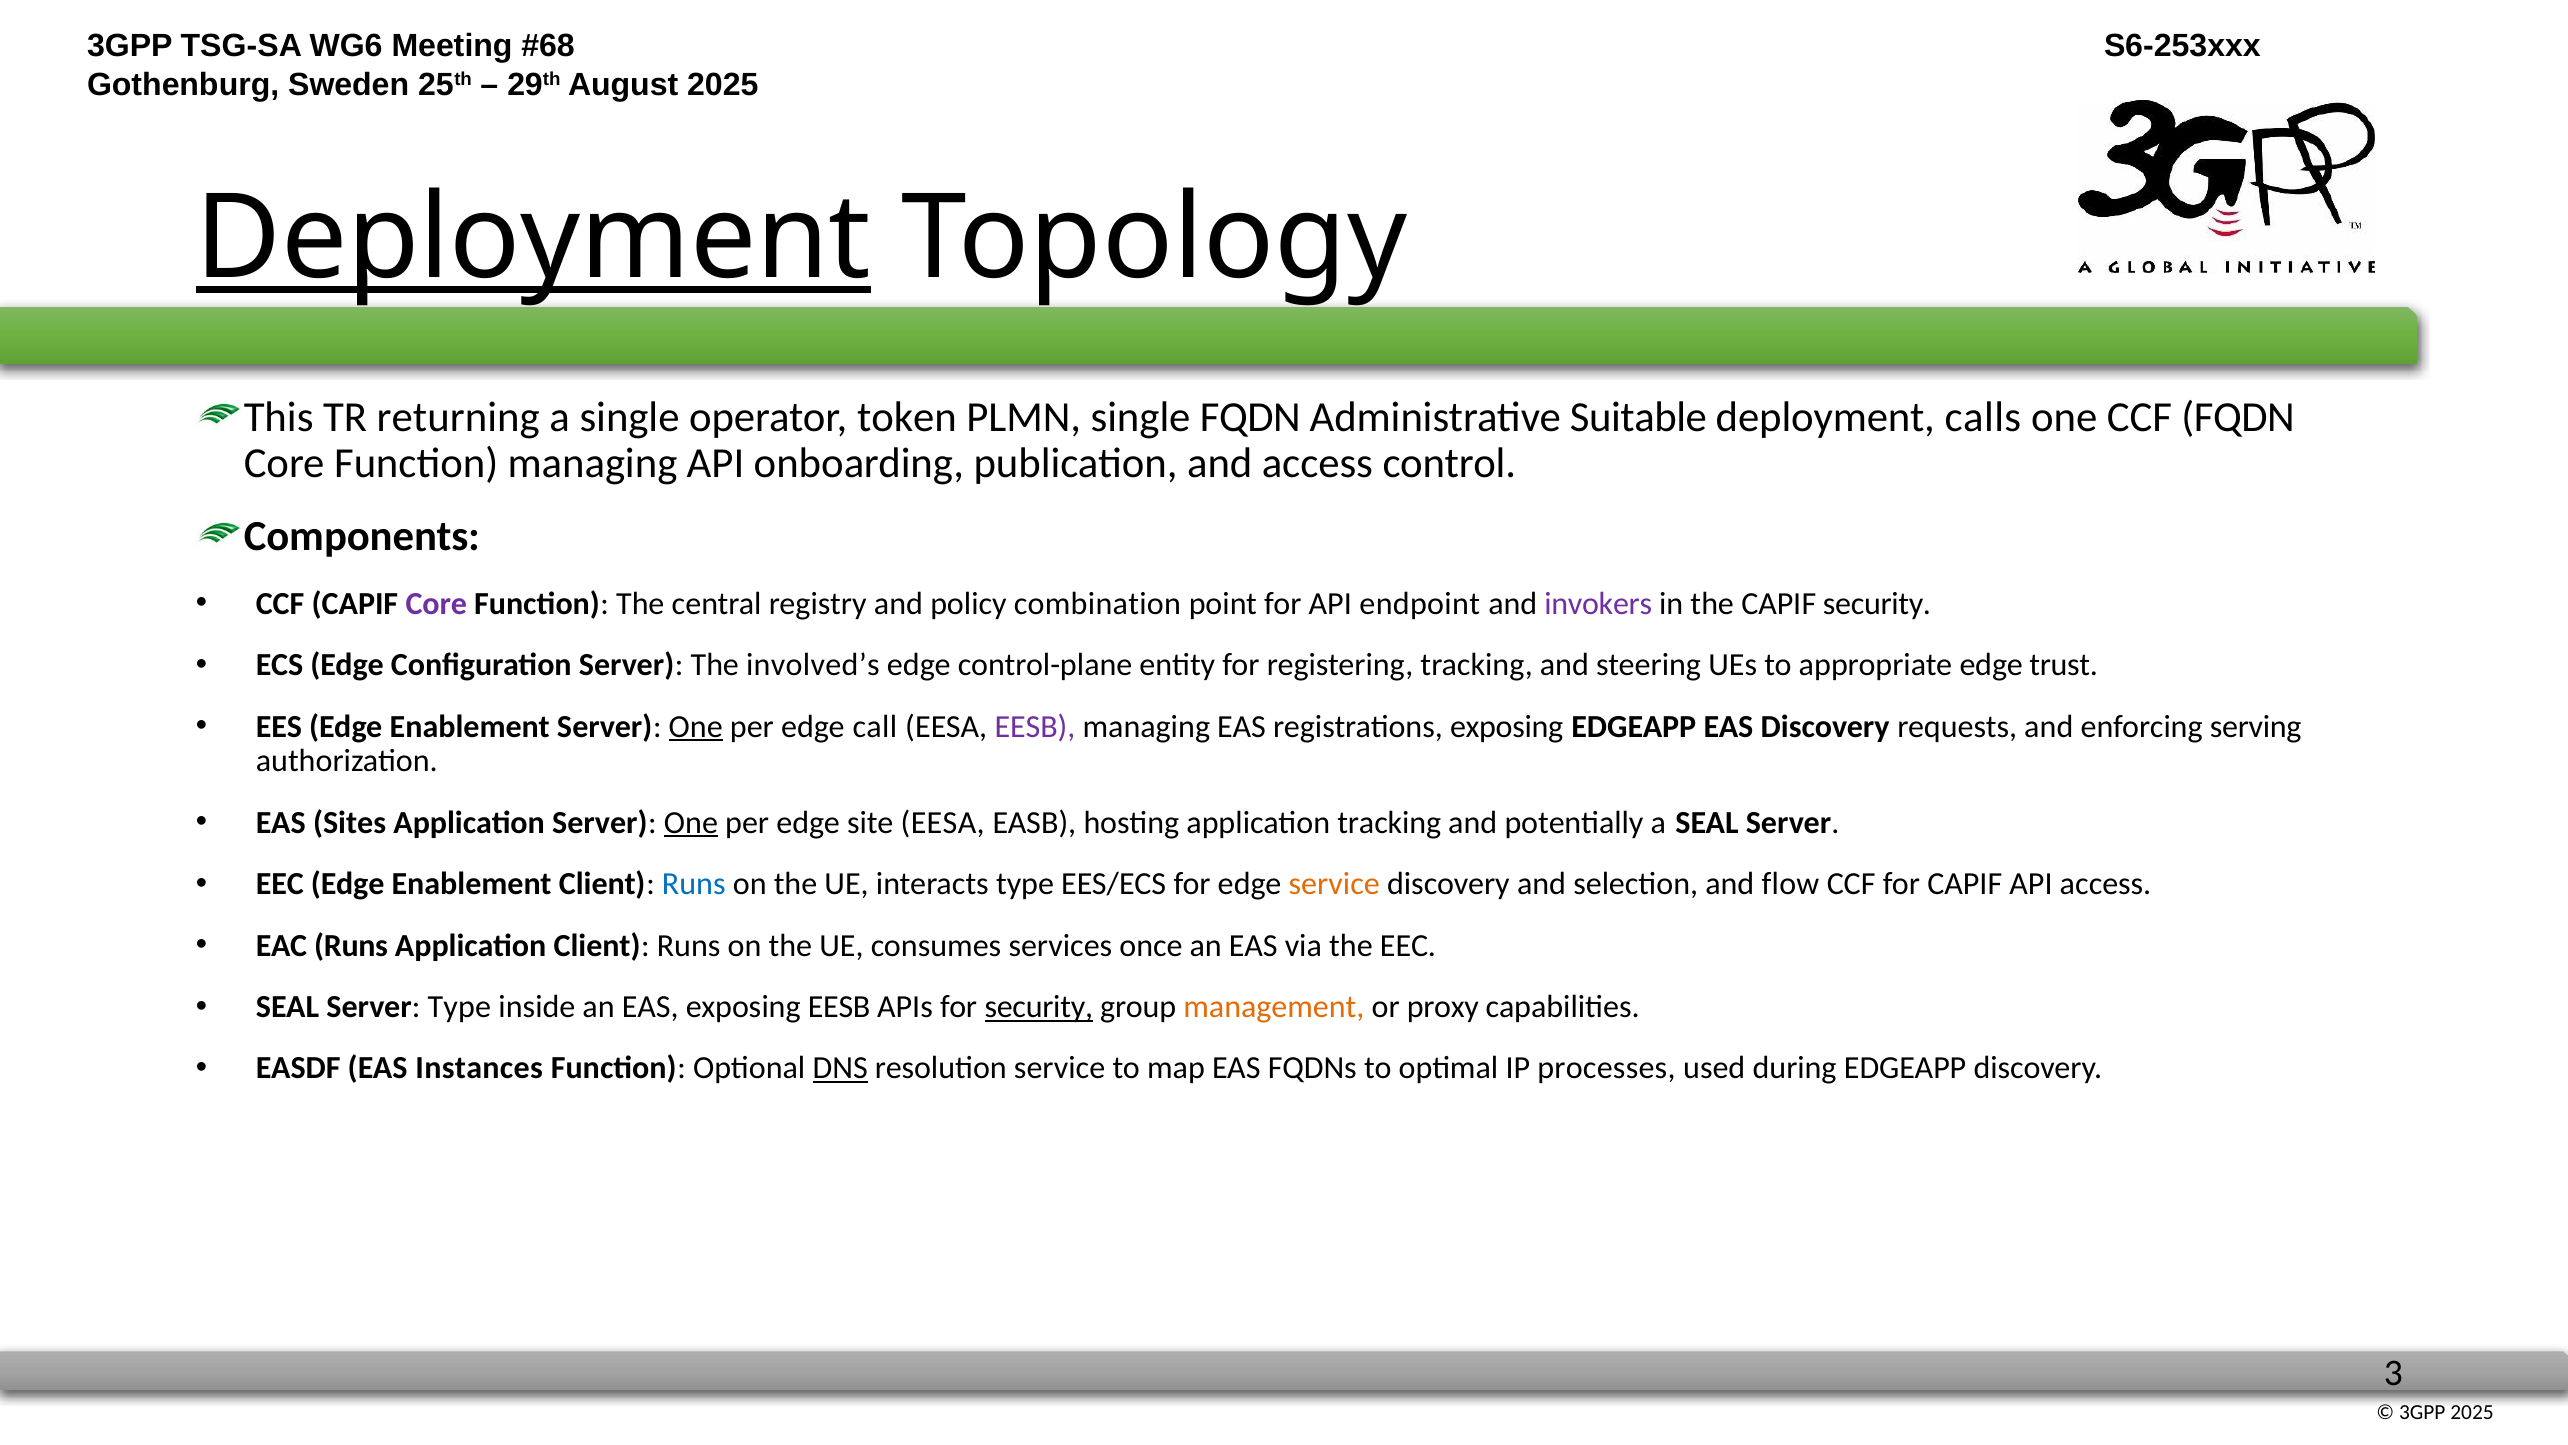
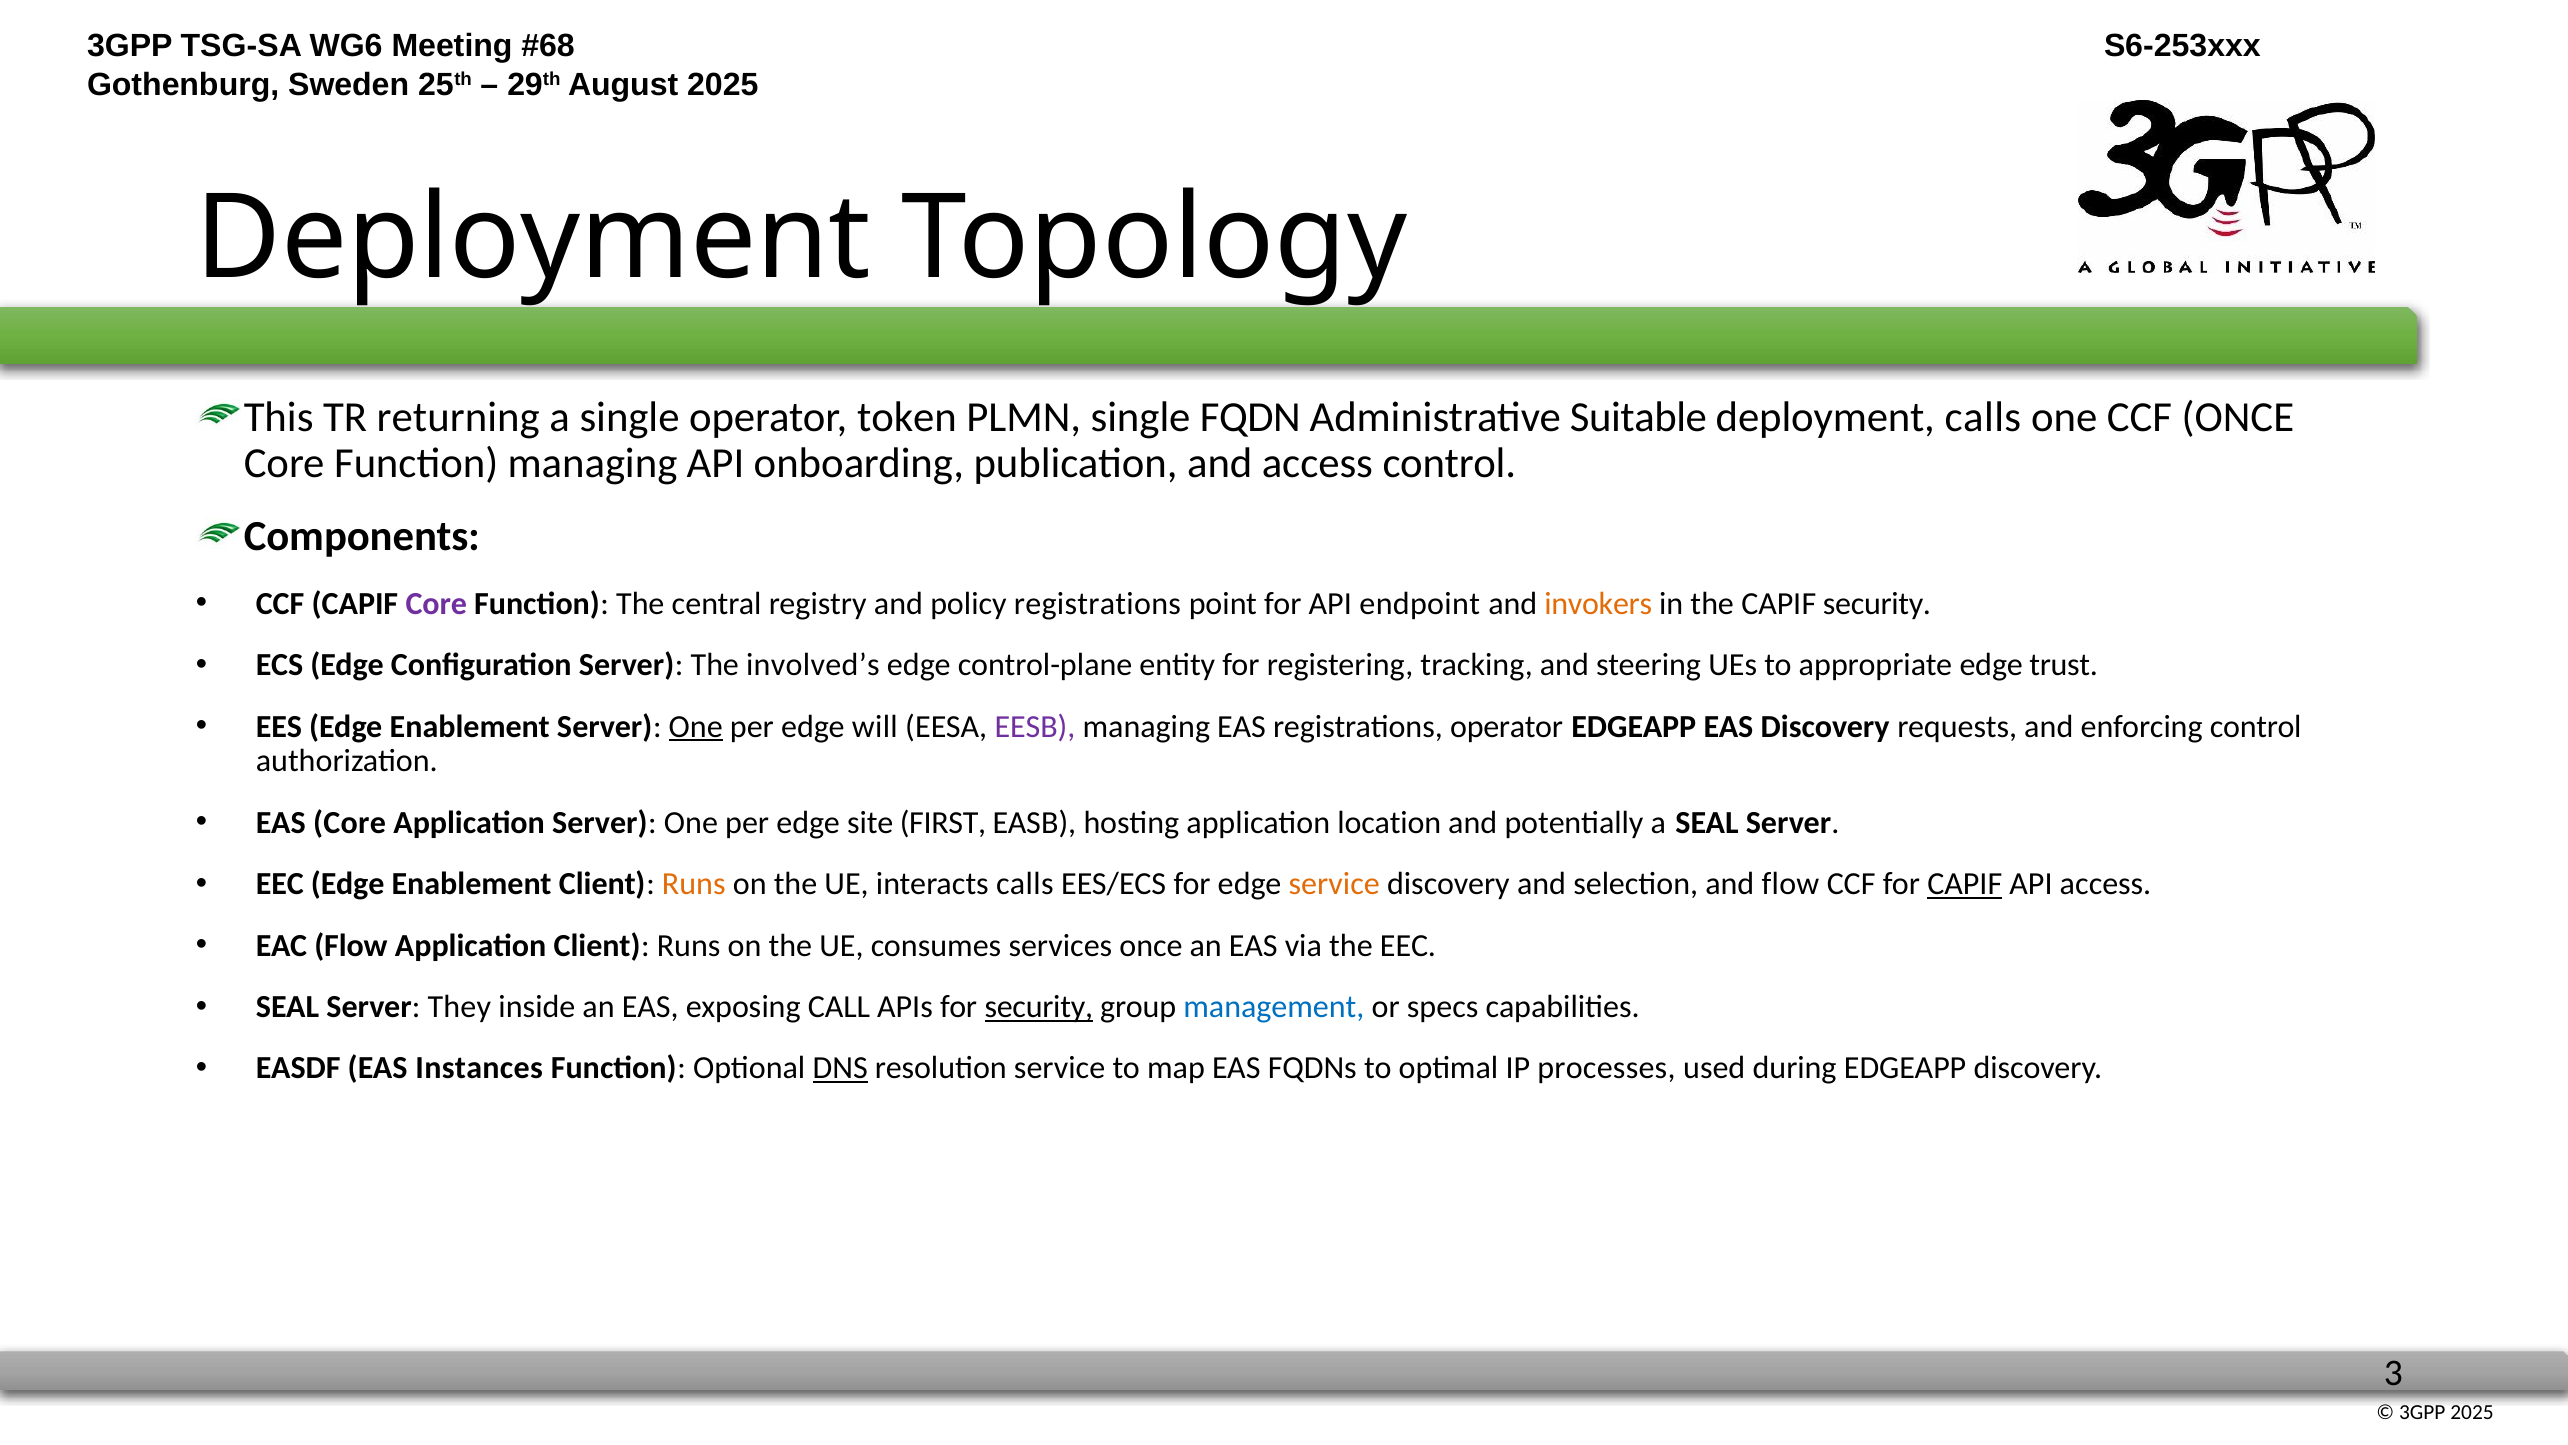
Deployment at (534, 239) underline: present -> none
CCF FQDN: FQDN -> ONCE
policy combination: combination -> registrations
invokers colour: purple -> orange
call: call -> will
registrations exposing: exposing -> operator
enforcing serving: serving -> control
EAS Sites: Sites -> Core
One at (691, 822) underline: present -> none
site EESA: EESA -> FIRST
application tracking: tracking -> location
Runs at (694, 884) colour: blue -> orange
interacts type: type -> calls
CAPIF at (1965, 884) underline: none -> present
EAC Runs: Runs -> Flow
Server Type: Type -> They
exposing EESB: EESB -> CALL
management colour: orange -> blue
proxy: proxy -> specs
